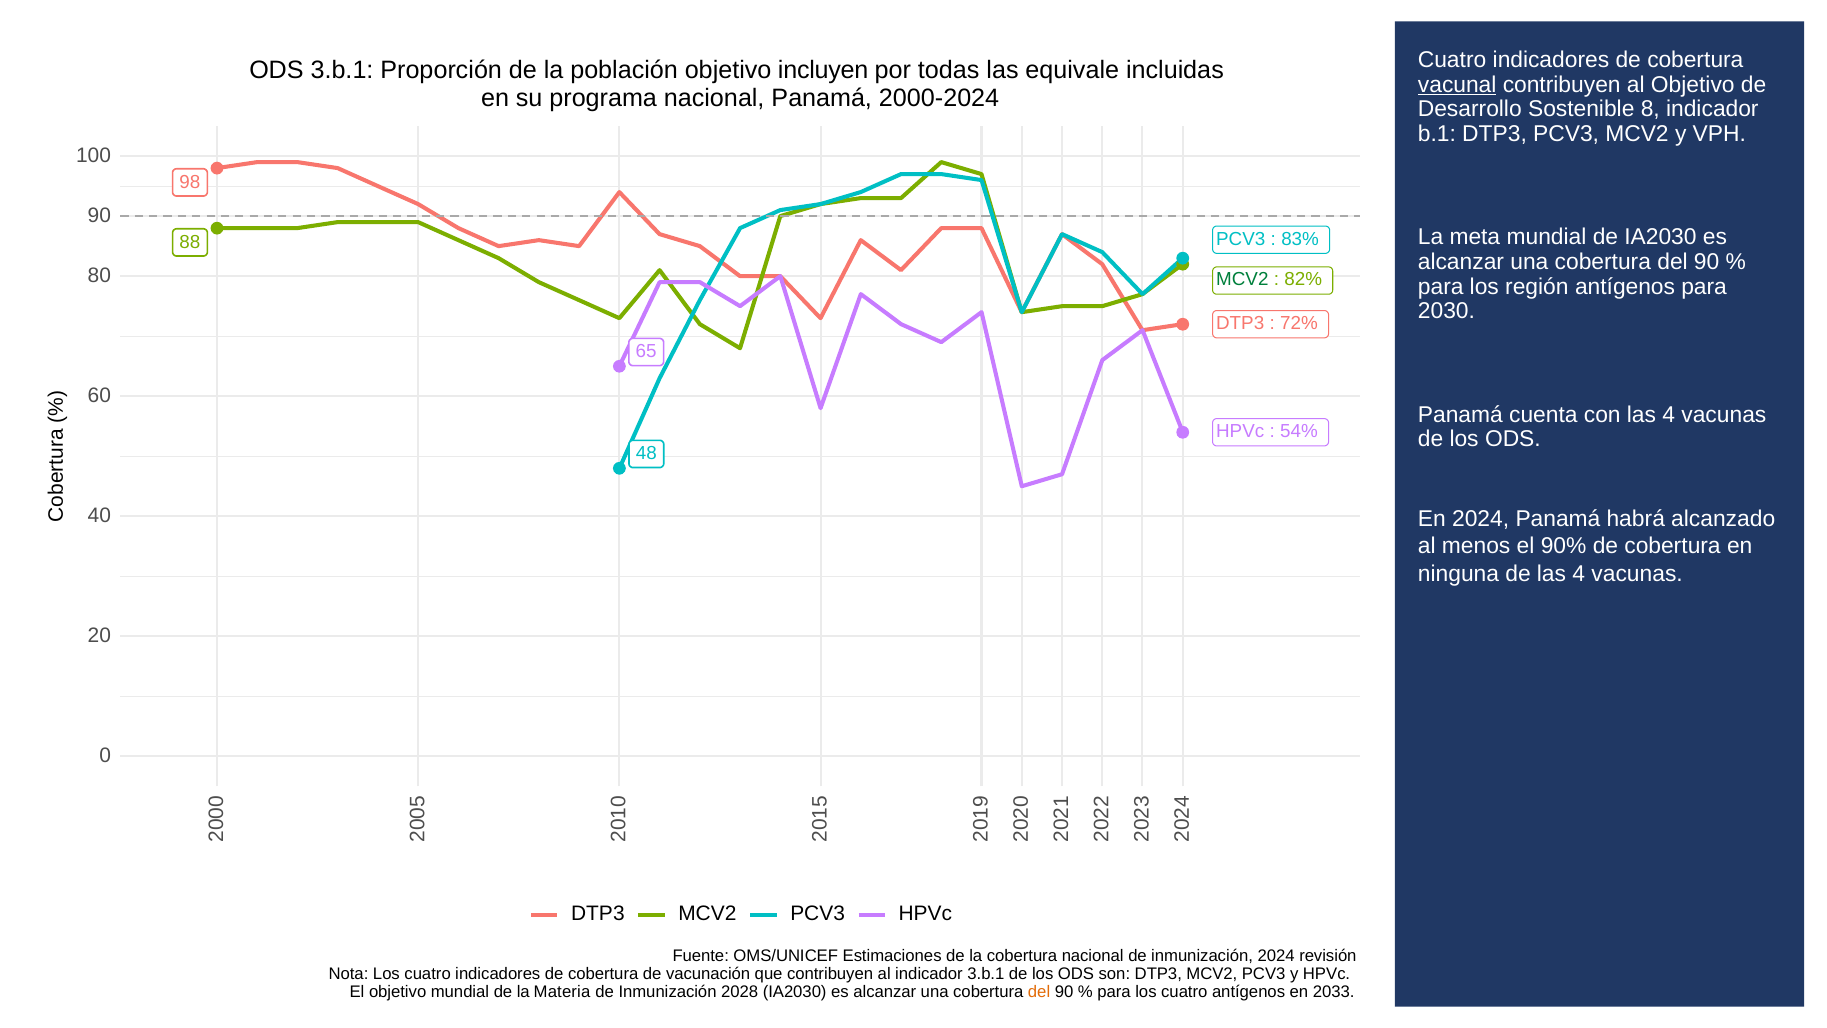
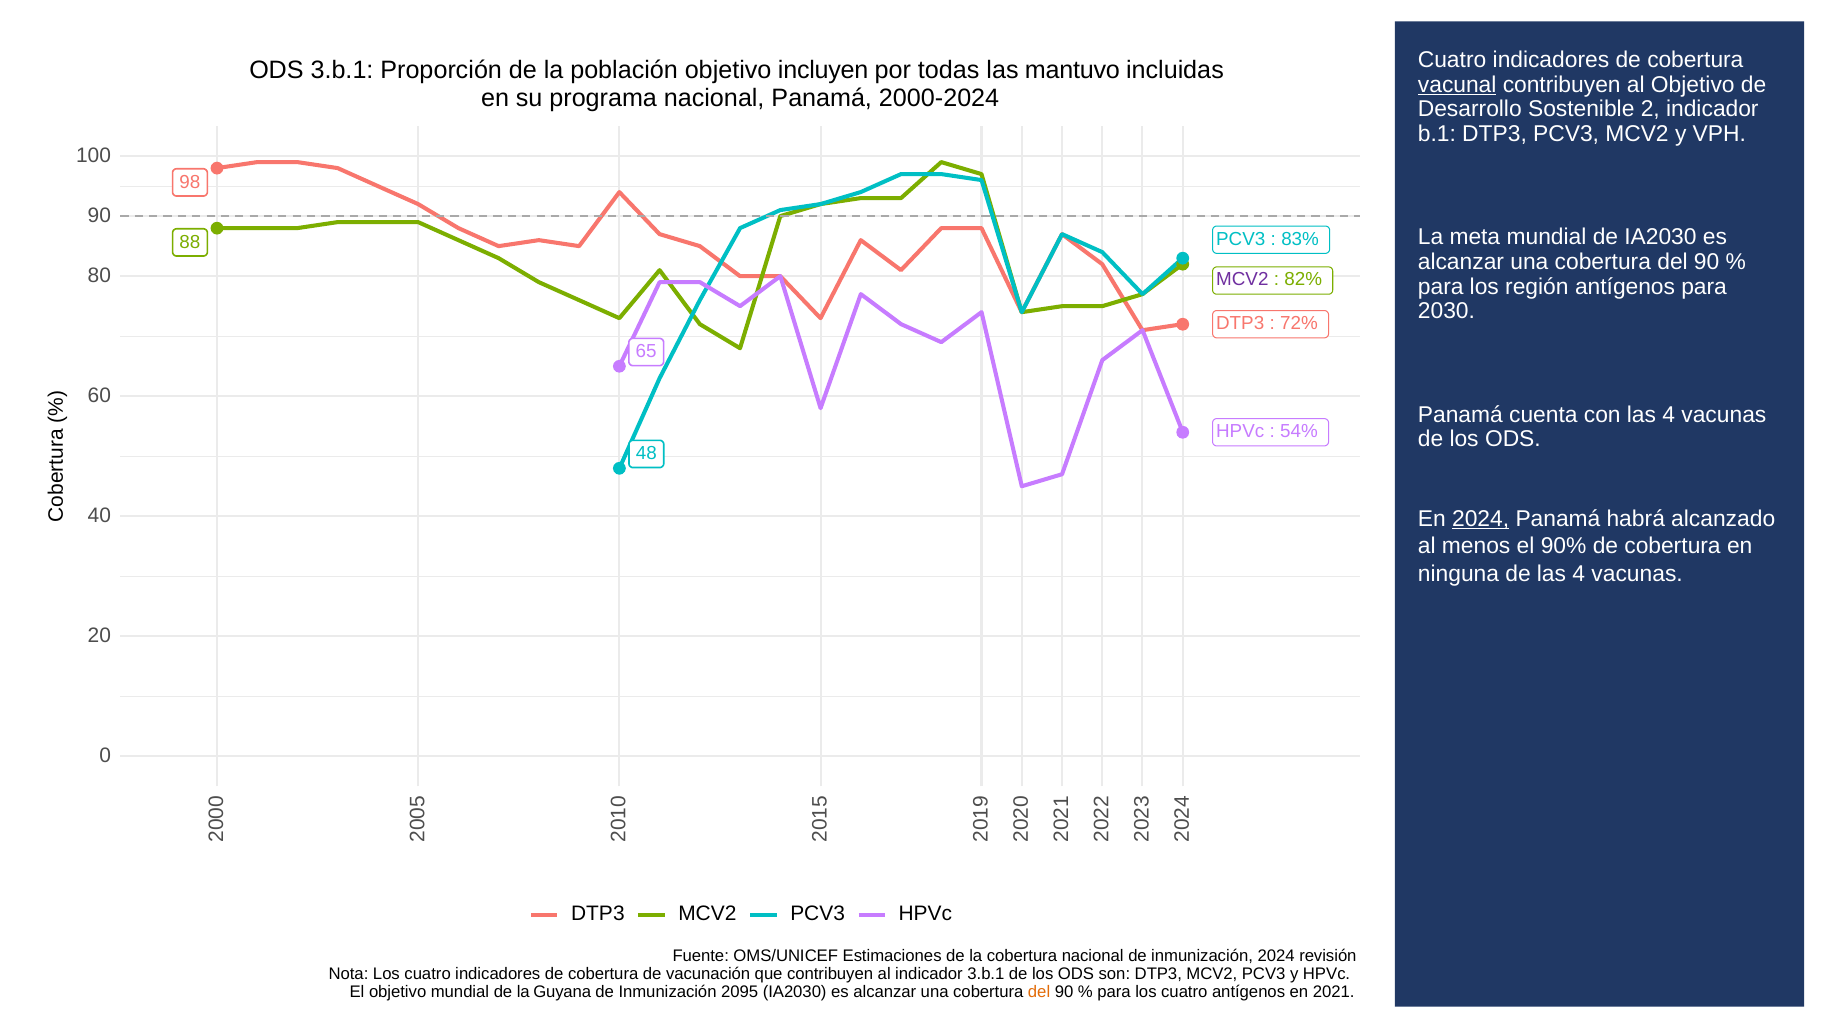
equivale: equivale -> mantuvo
Sostenible 8: 8 -> 2
MCV2 at (1242, 280) colour: green -> purple
2024 at (1481, 518) underline: none -> present
Materia: Materia -> Guyana
2028: 2028 -> 2095
2033: 2033 -> 2021
